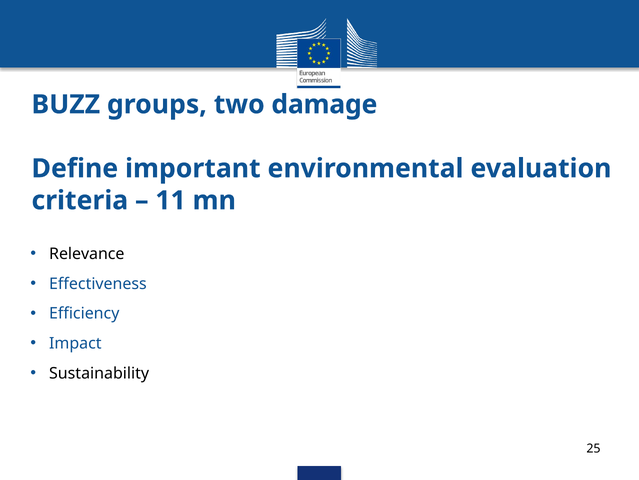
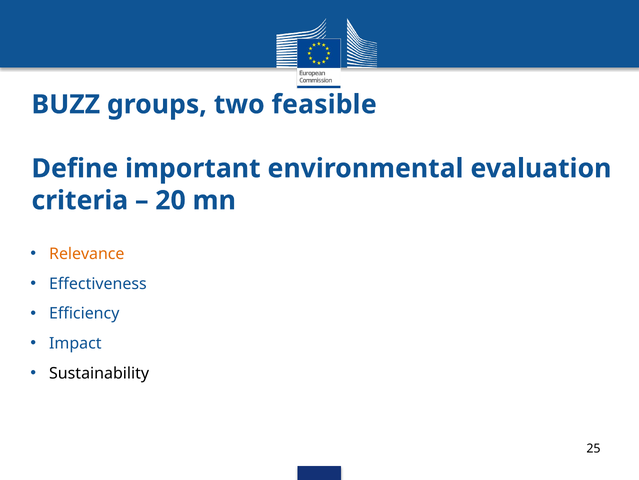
damage: damage -> feasible
11: 11 -> 20
Relevance colour: black -> orange
